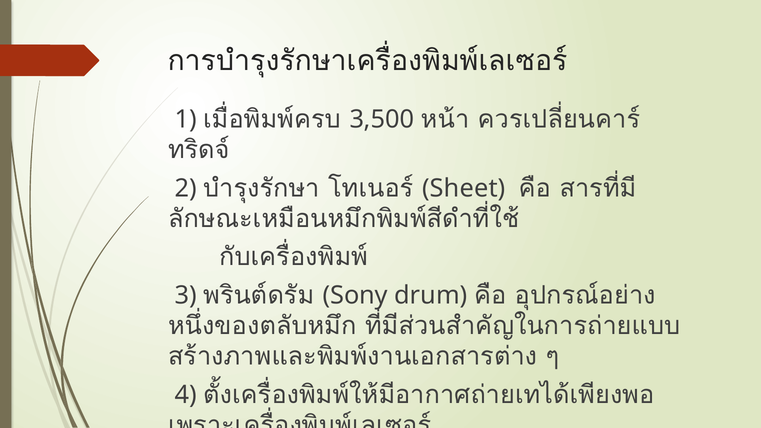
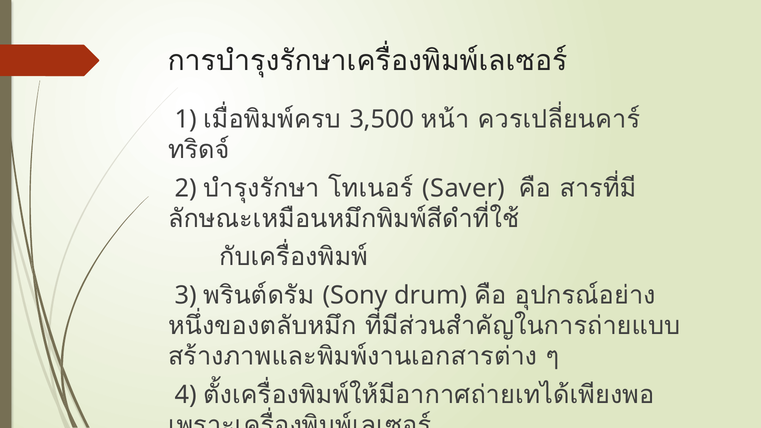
Sheet: Sheet -> Saver
